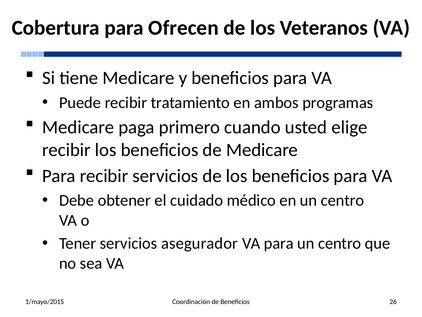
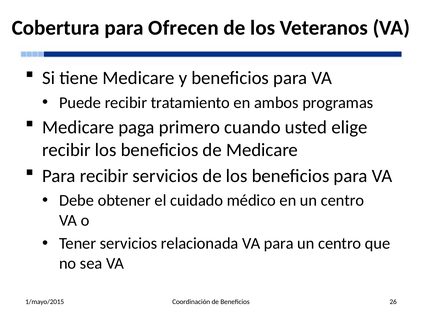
asegurador: asegurador -> relacionada
